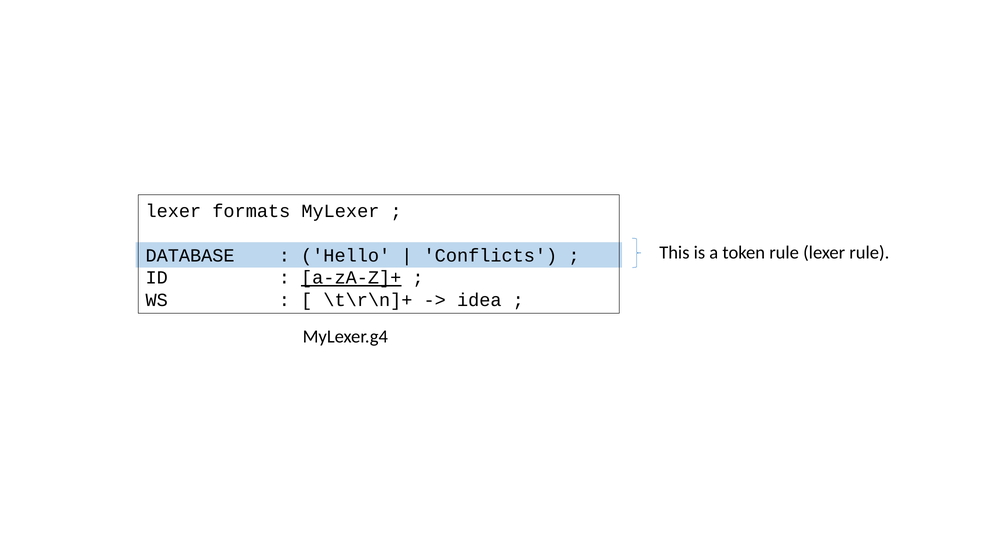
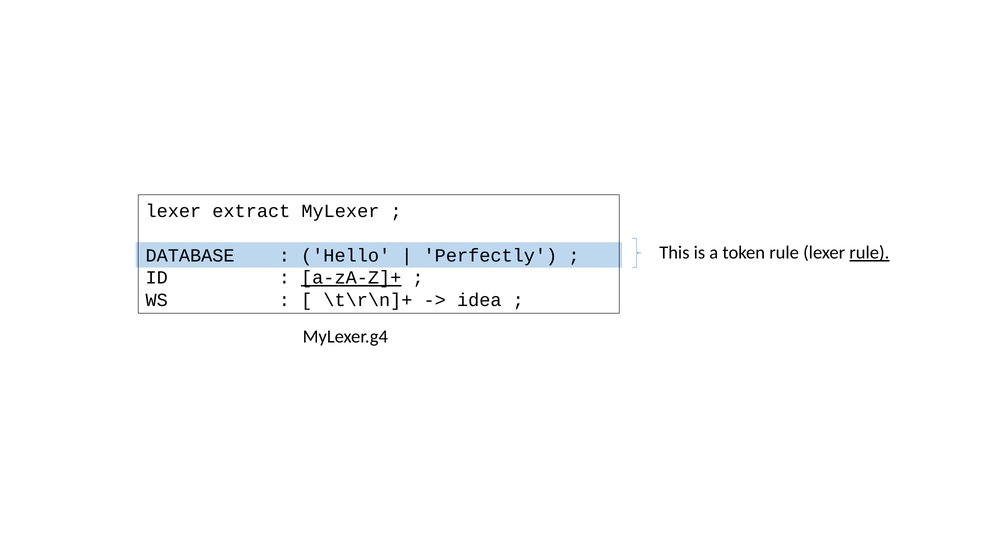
formats: formats -> extract
rule at (869, 253) underline: none -> present
Conflicts: Conflicts -> Perfectly
